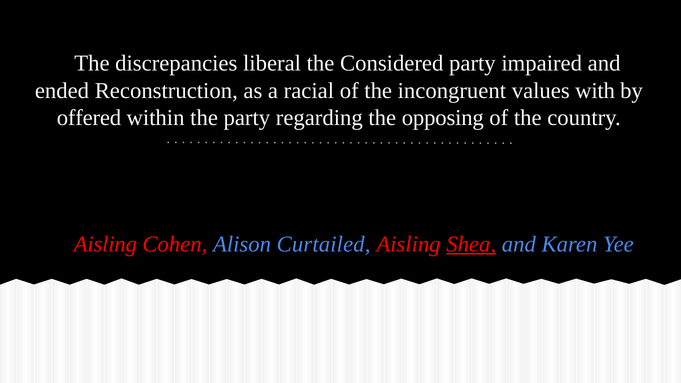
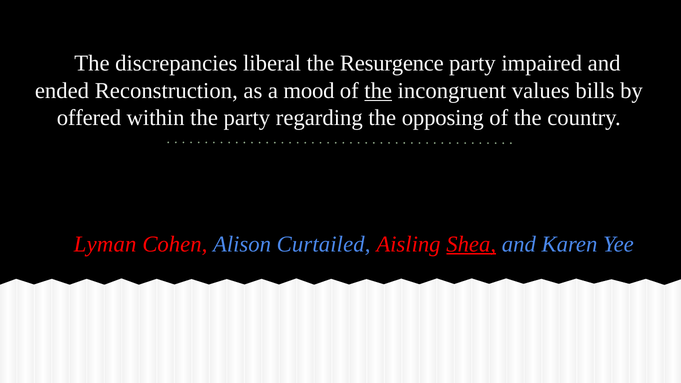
Considered: Considered -> Resurgence
racial: racial -> mood
the at (378, 91) underline: none -> present
with: with -> bills
Aisling at (105, 244): Aisling -> Lyman
